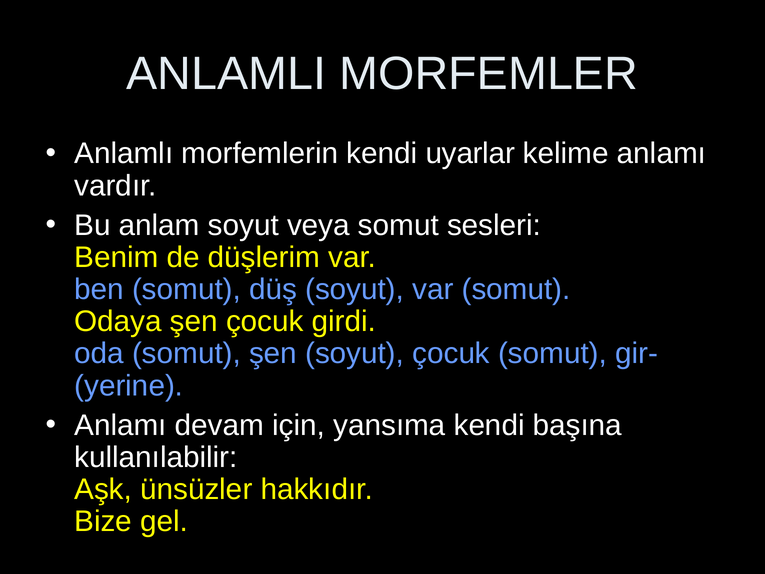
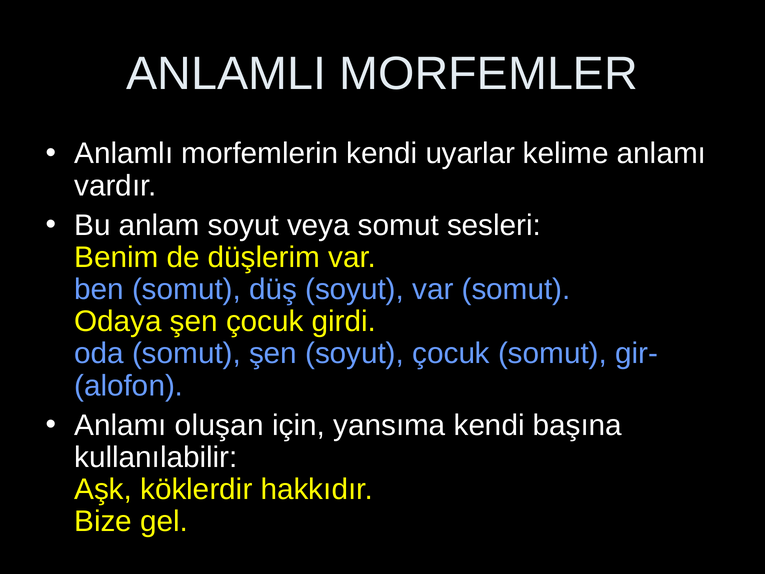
yerine: yerine -> alofon
devam: devam -> oluşan
ünsüzler: ünsüzler -> köklerdir
